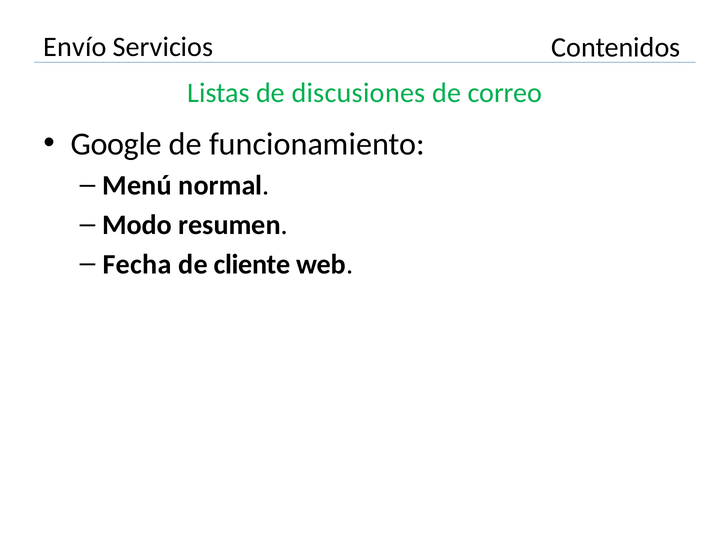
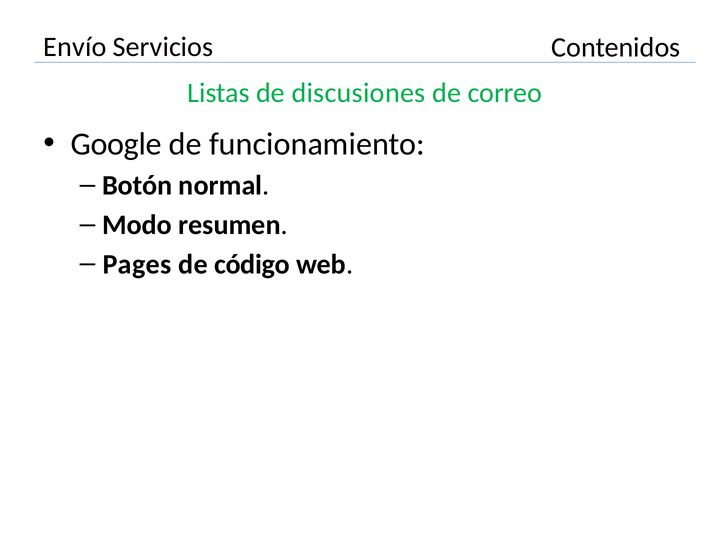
Menú: Menú -> Botón
Fecha: Fecha -> Pages
cliente: cliente -> código
